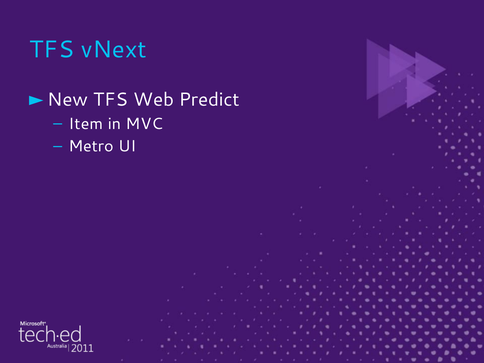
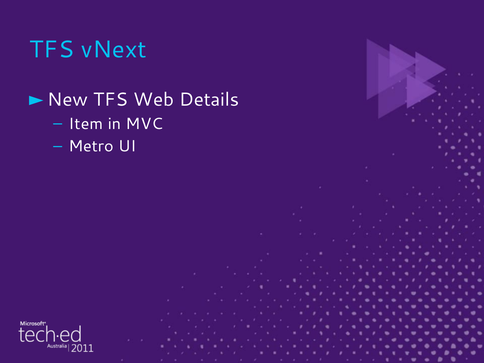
Predict: Predict -> Details
